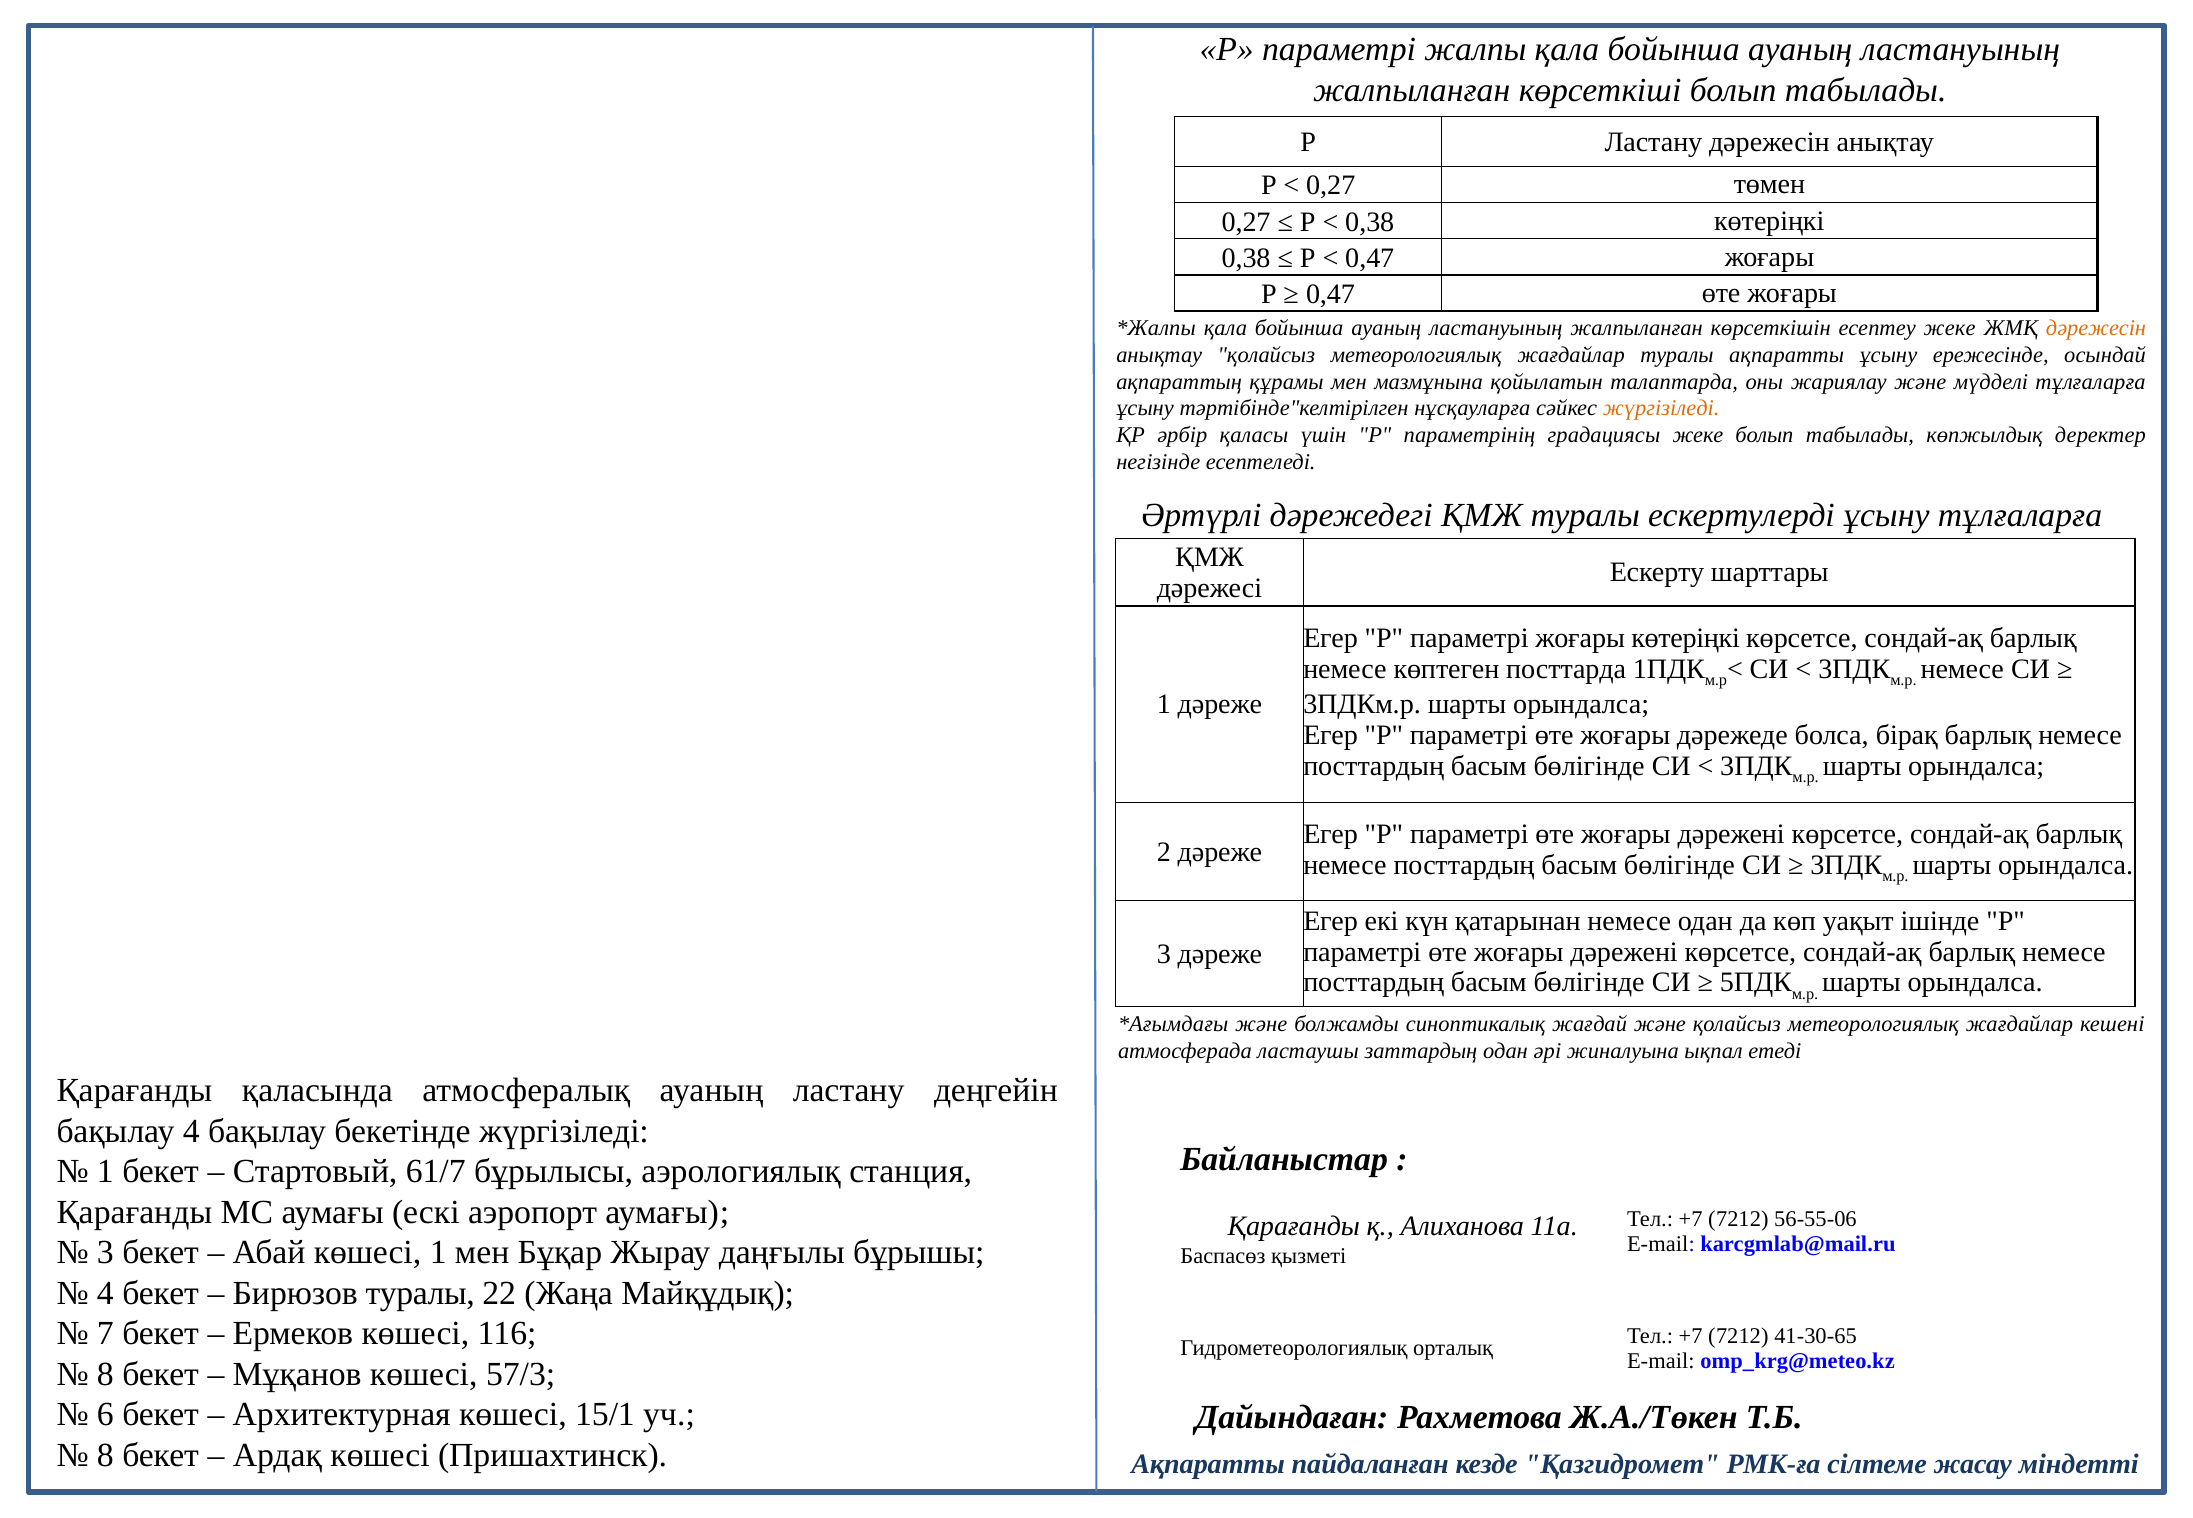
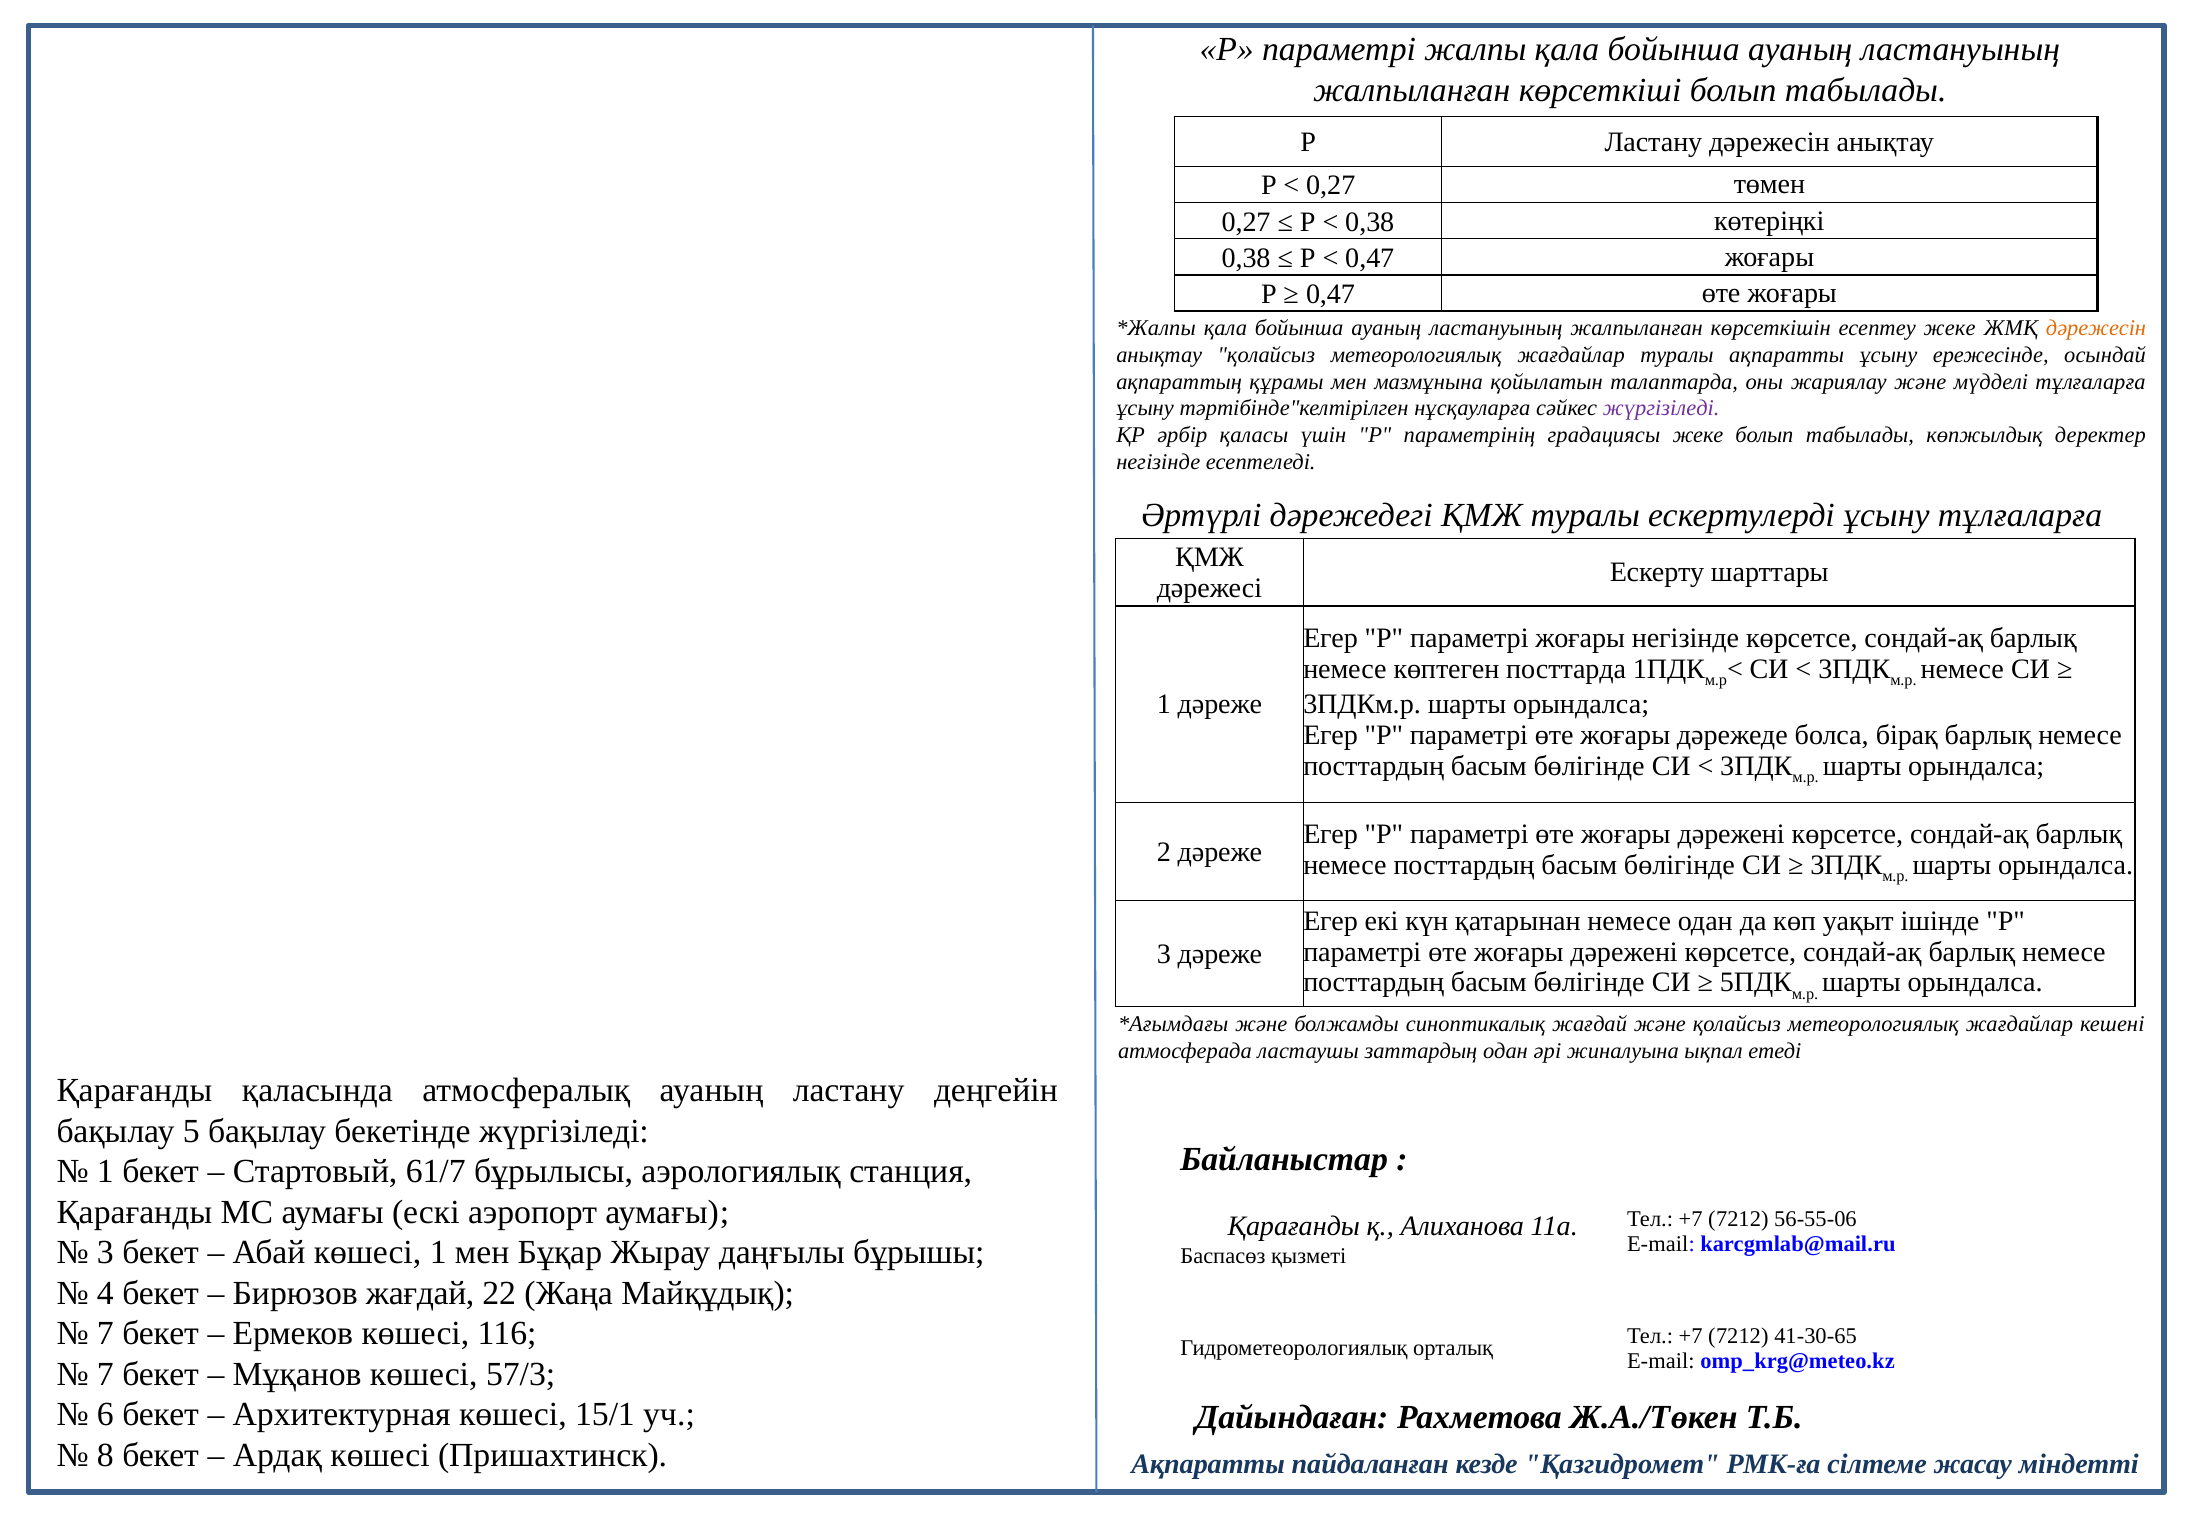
жүргізіледі at (1661, 409) colour: orange -> purple
жоғары көтеріңкі: көтеріңкі -> негізінде
бақылау 4: 4 -> 5
Бирюзов туралы: туралы -> жағдай
8 at (105, 1374): 8 -> 7
